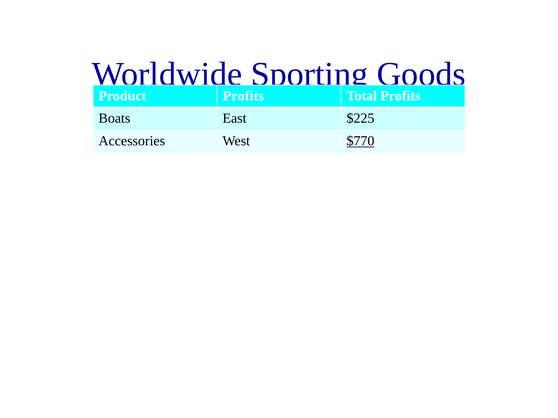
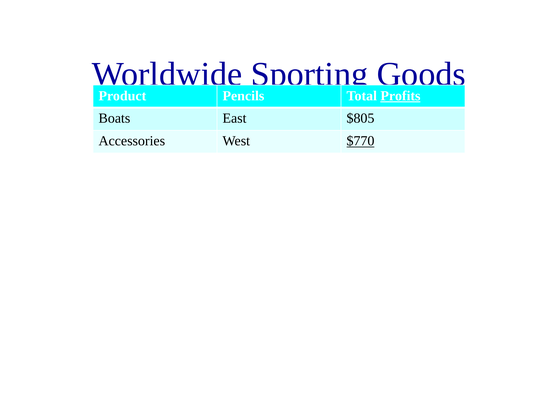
Product Profits: Profits -> Pencils
Profits at (400, 96) underline: none -> present
$225: $225 -> $805
